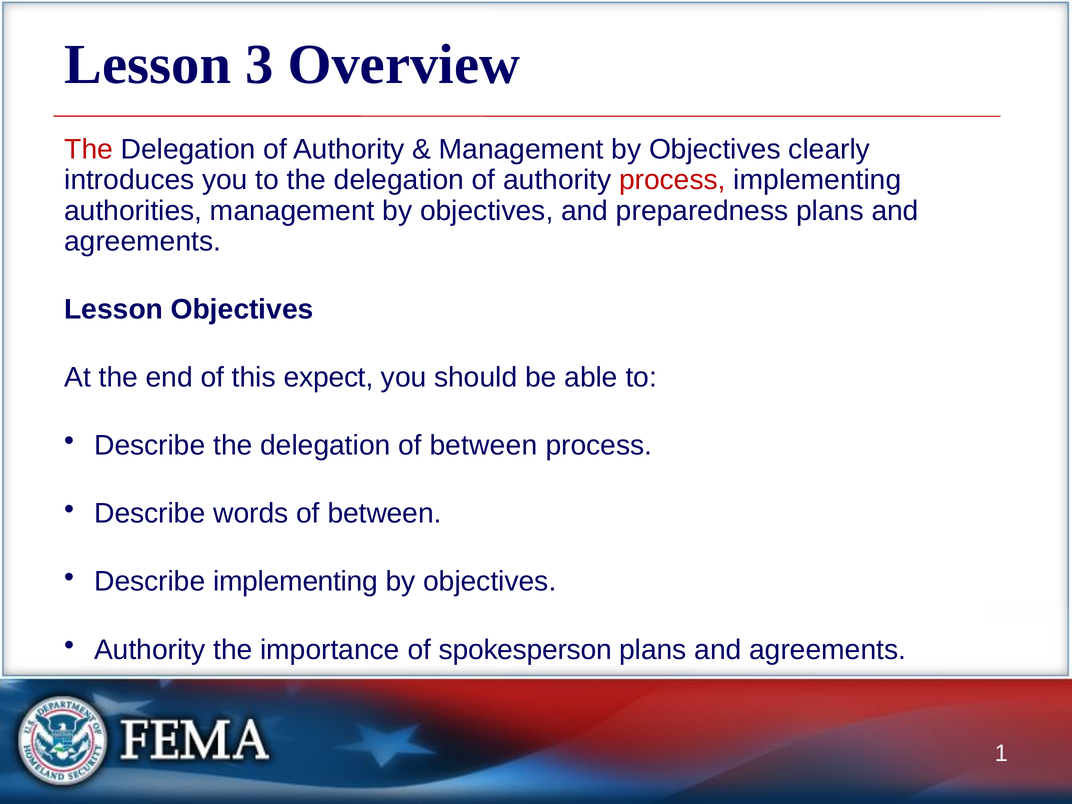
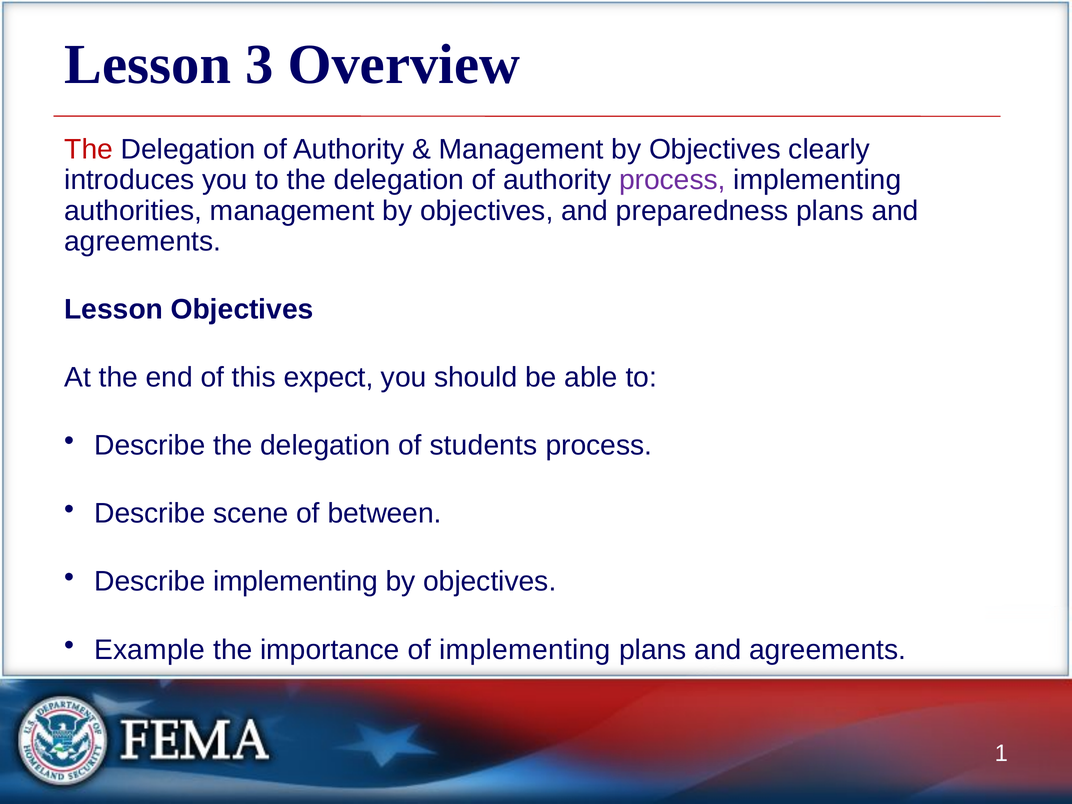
process at (672, 180) colour: red -> purple
delegation of between: between -> students
words: words -> scene
Authority at (150, 650): Authority -> Example
of spokesperson: spokesperson -> implementing
